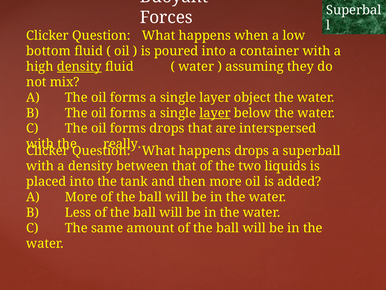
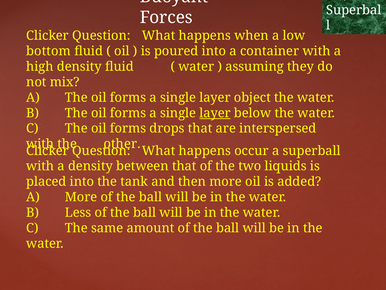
density at (79, 67) underline: present -> none
really: really -> other
happens drops: drops -> occur
